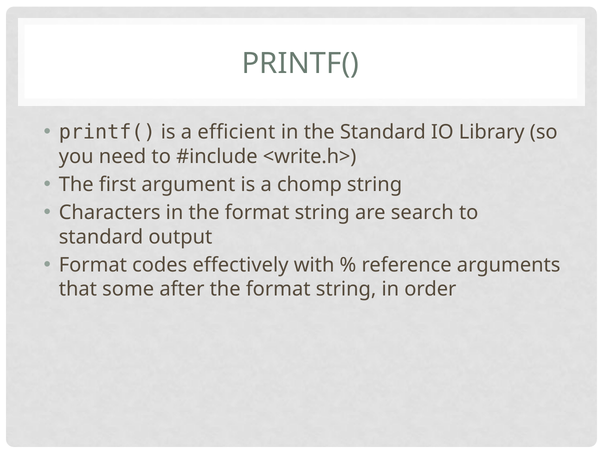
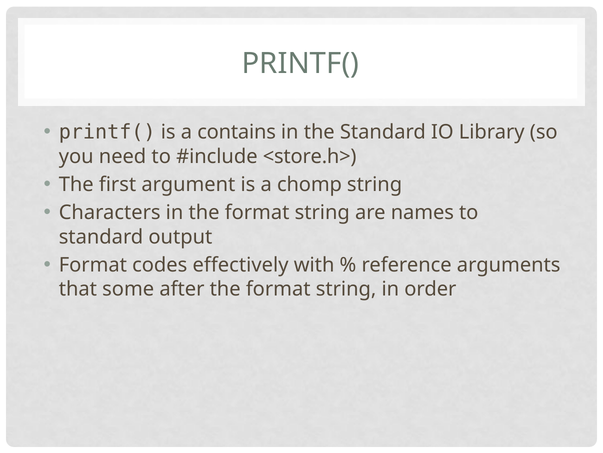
efficient: efficient -> contains
<write.h>: <write.h> -> <store.h>
search: search -> names
